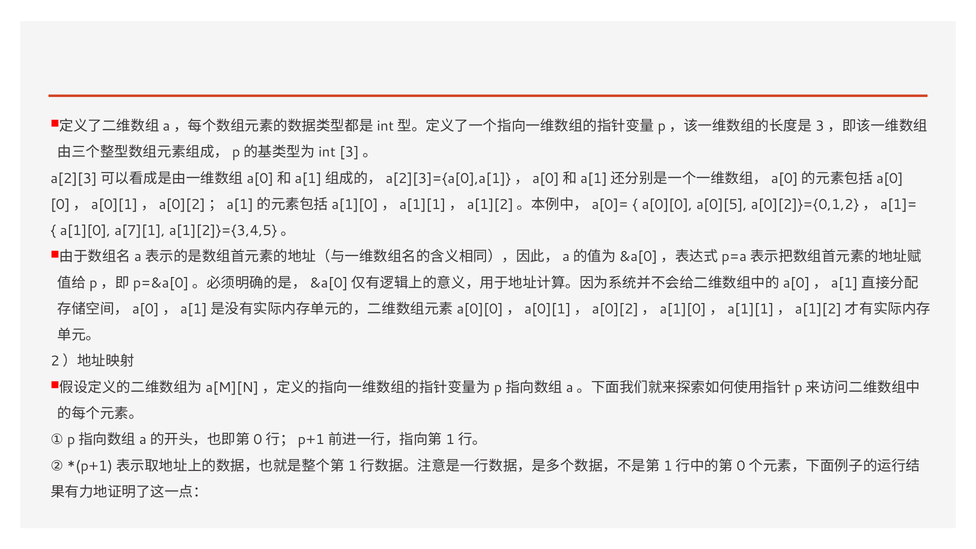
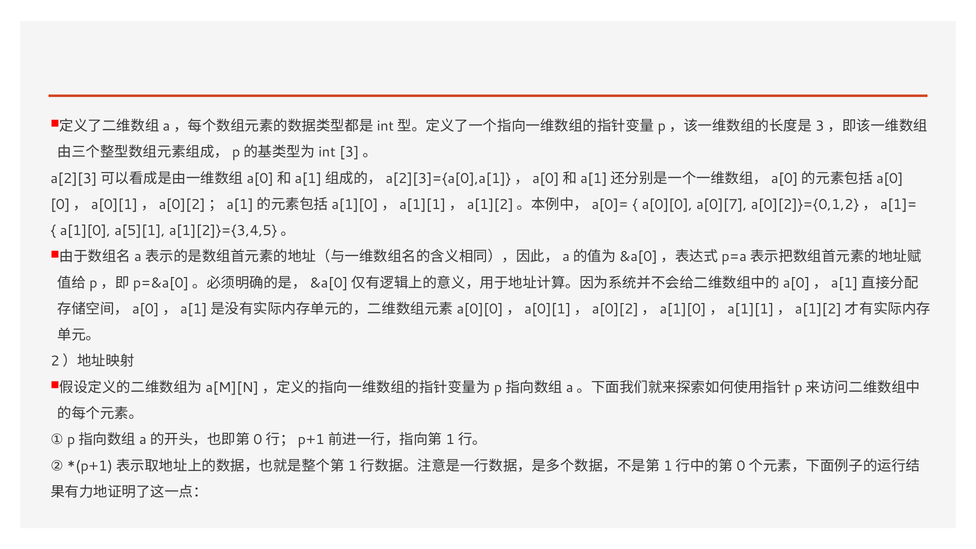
a[0][5: a[0][5 -> a[0][7
a[7][1: a[7][1 -> a[5][1
